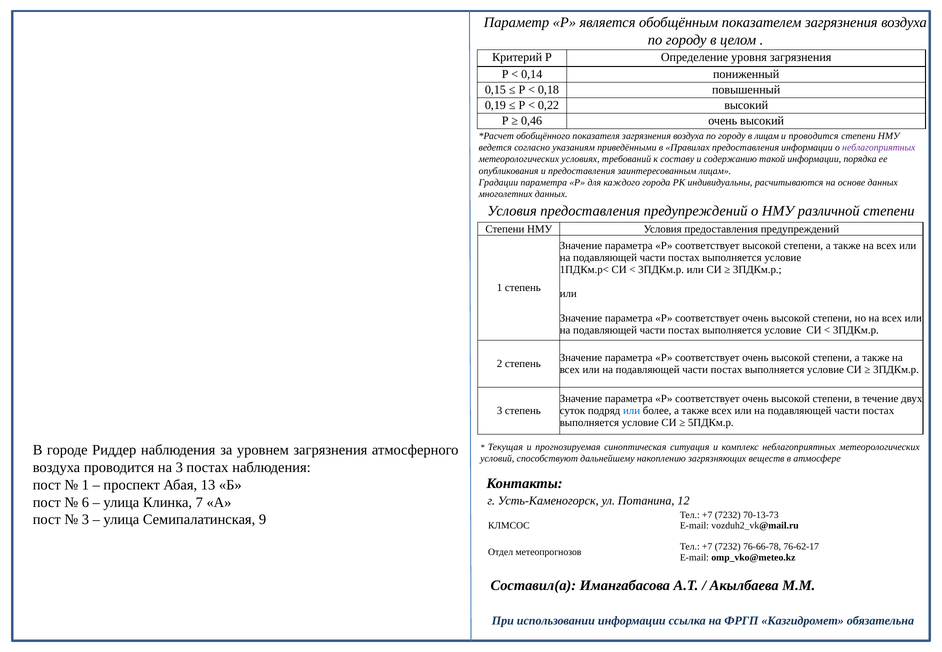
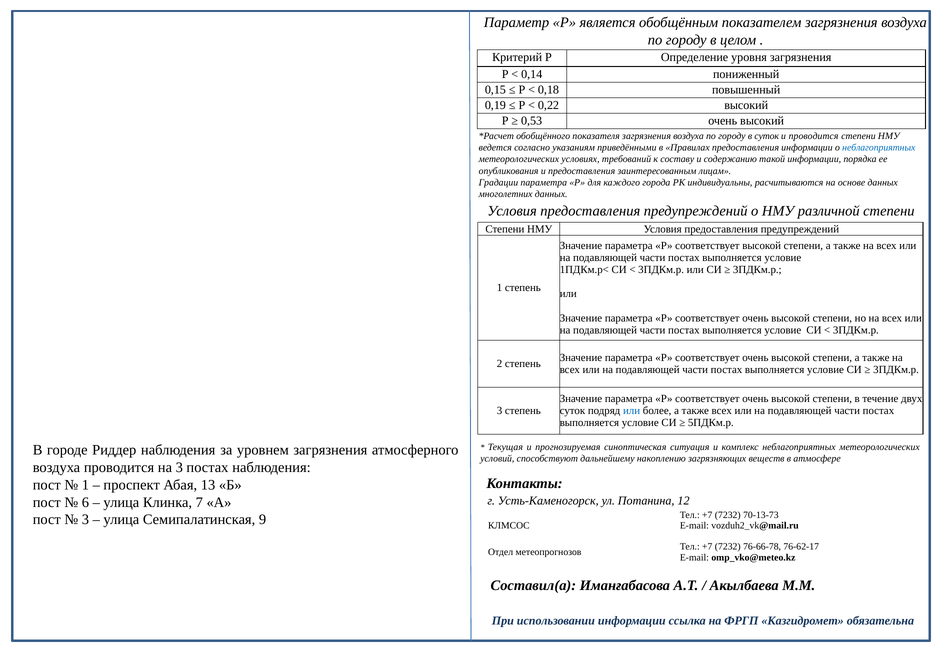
0,46: 0,46 -> 0,53
в лицам: лицам -> суток
неблагоприятных at (879, 148) colour: purple -> blue
